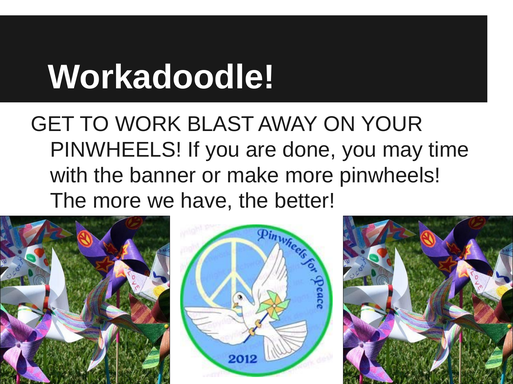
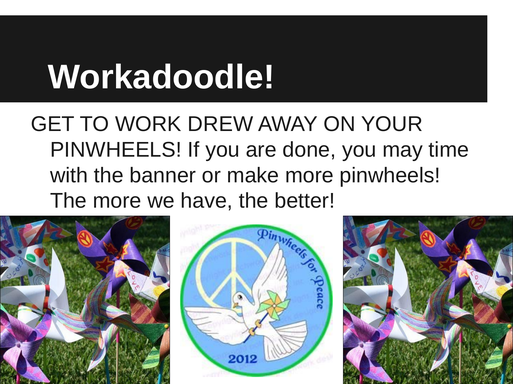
BLAST: BLAST -> DREW
